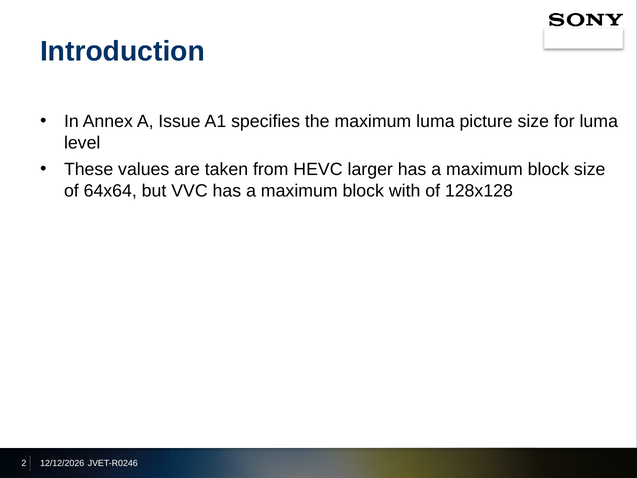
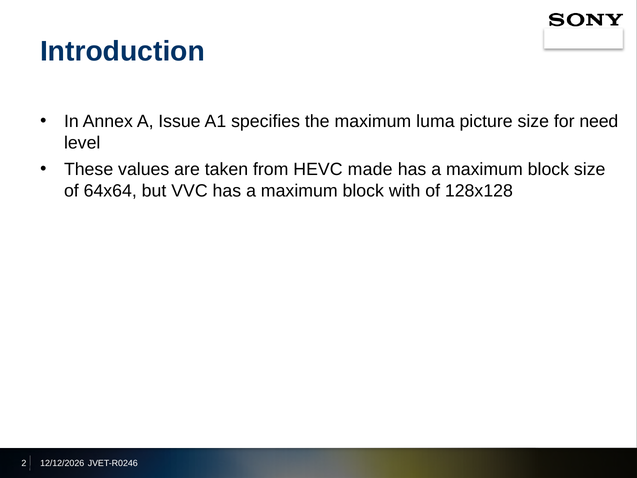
for luma: luma -> need
larger: larger -> made
